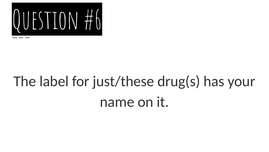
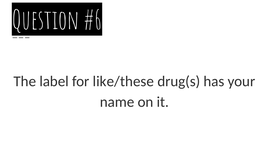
just/these: just/these -> like/these
